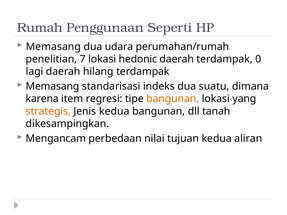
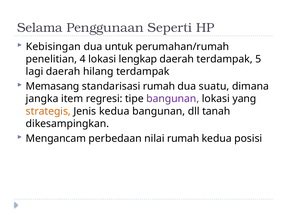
Rumah: Rumah -> Selama
Memasang at (53, 47): Memasang -> Kebisingan
udara: udara -> untuk
7: 7 -> 4
hedonic: hedonic -> lengkap
0: 0 -> 5
standarisasi indeks: indeks -> rumah
karena: karena -> jangka
bangunan at (173, 99) colour: orange -> purple
nilai tujuan: tujuan -> rumah
aliran: aliran -> posisi
